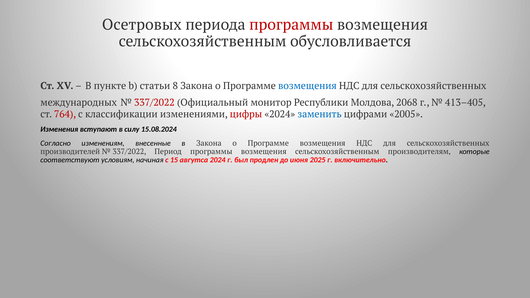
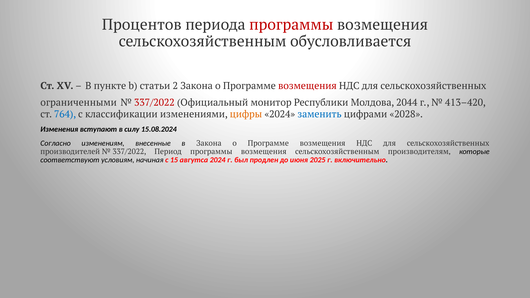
Осетровых: Осетровых -> Процентов
8: 8 -> 2
возмещения at (307, 86) colour: blue -> red
международных: международных -> ограниченными
2068: 2068 -> 2044
413–405: 413–405 -> 413–420
764 colour: red -> blue
цифры colour: red -> orange
2005: 2005 -> 2028
